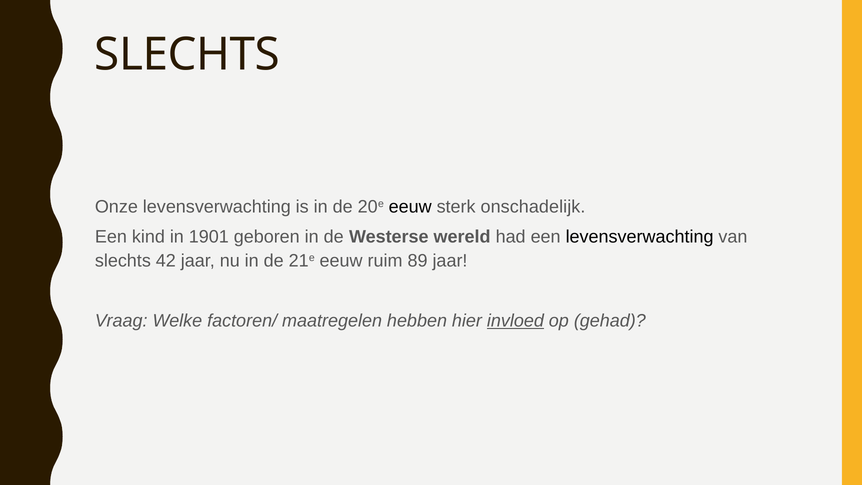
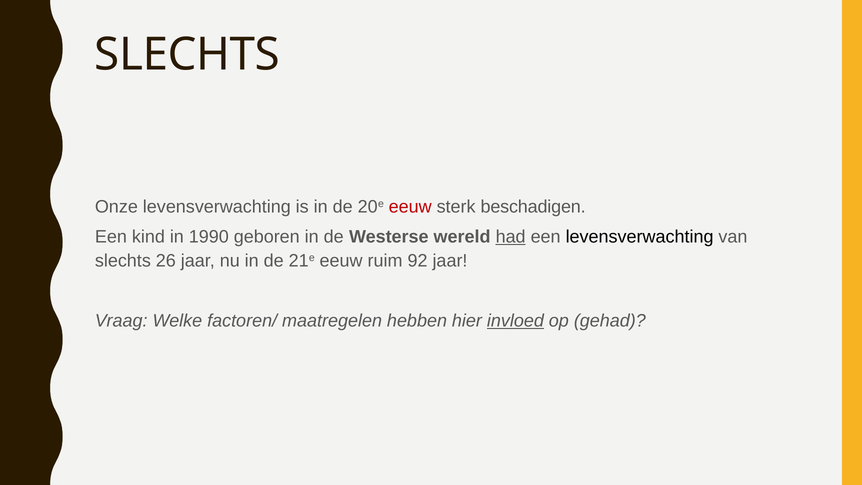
eeuw at (410, 207) colour: black -> red
onschadelijk: onschadelijk -> beschadigen
1901: 1901 -> 1990
had underline: none -> present
42: 42 -> 26
89: 89 -> 92
